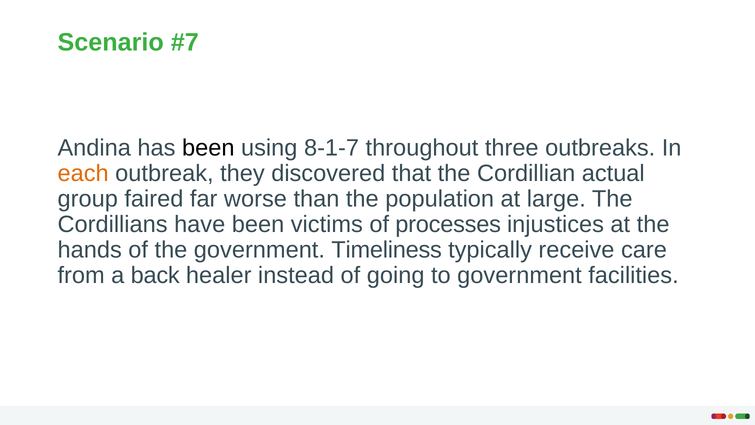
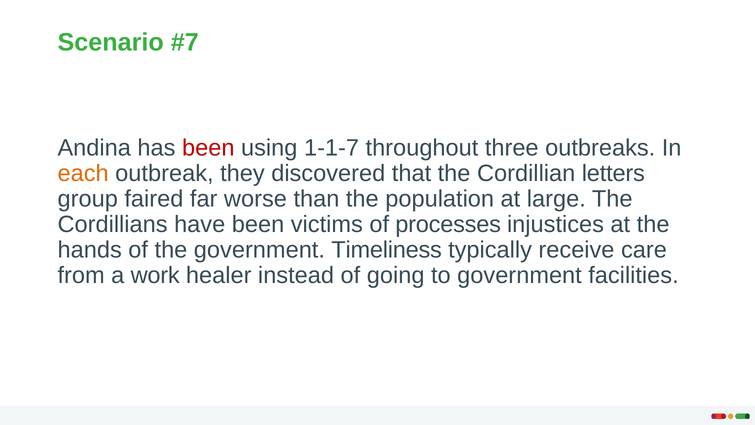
been at (208, 148) colour: black -> red
8-1-7: 8-1-7 -> 1-1-7
actual: actual -> letters
back: back -> work
